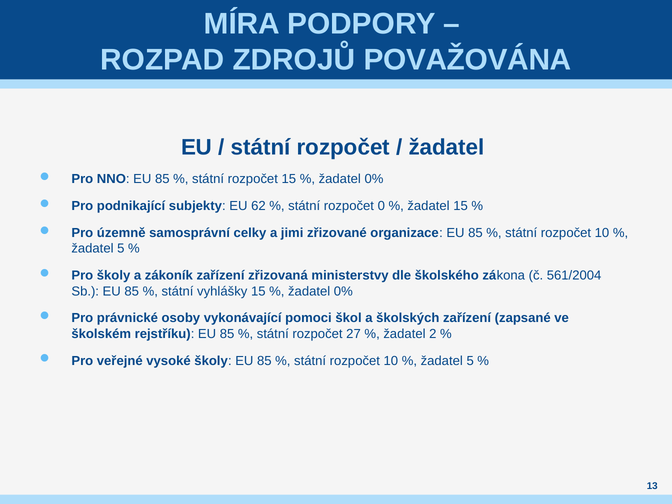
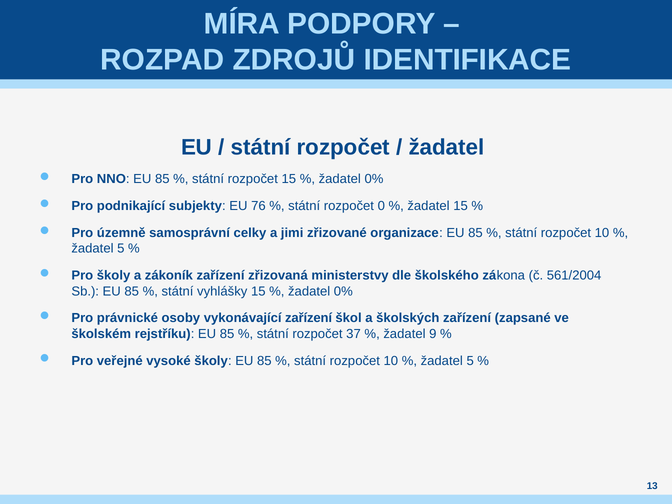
POVAŽOVÁNA: POVAŽOVÁNA -> IDENTIFIKACE
62: 62 -> 76
vykonávající pomoci: pomoci -> zařízení
27: 27 -> 37
2: 2 -> 9
